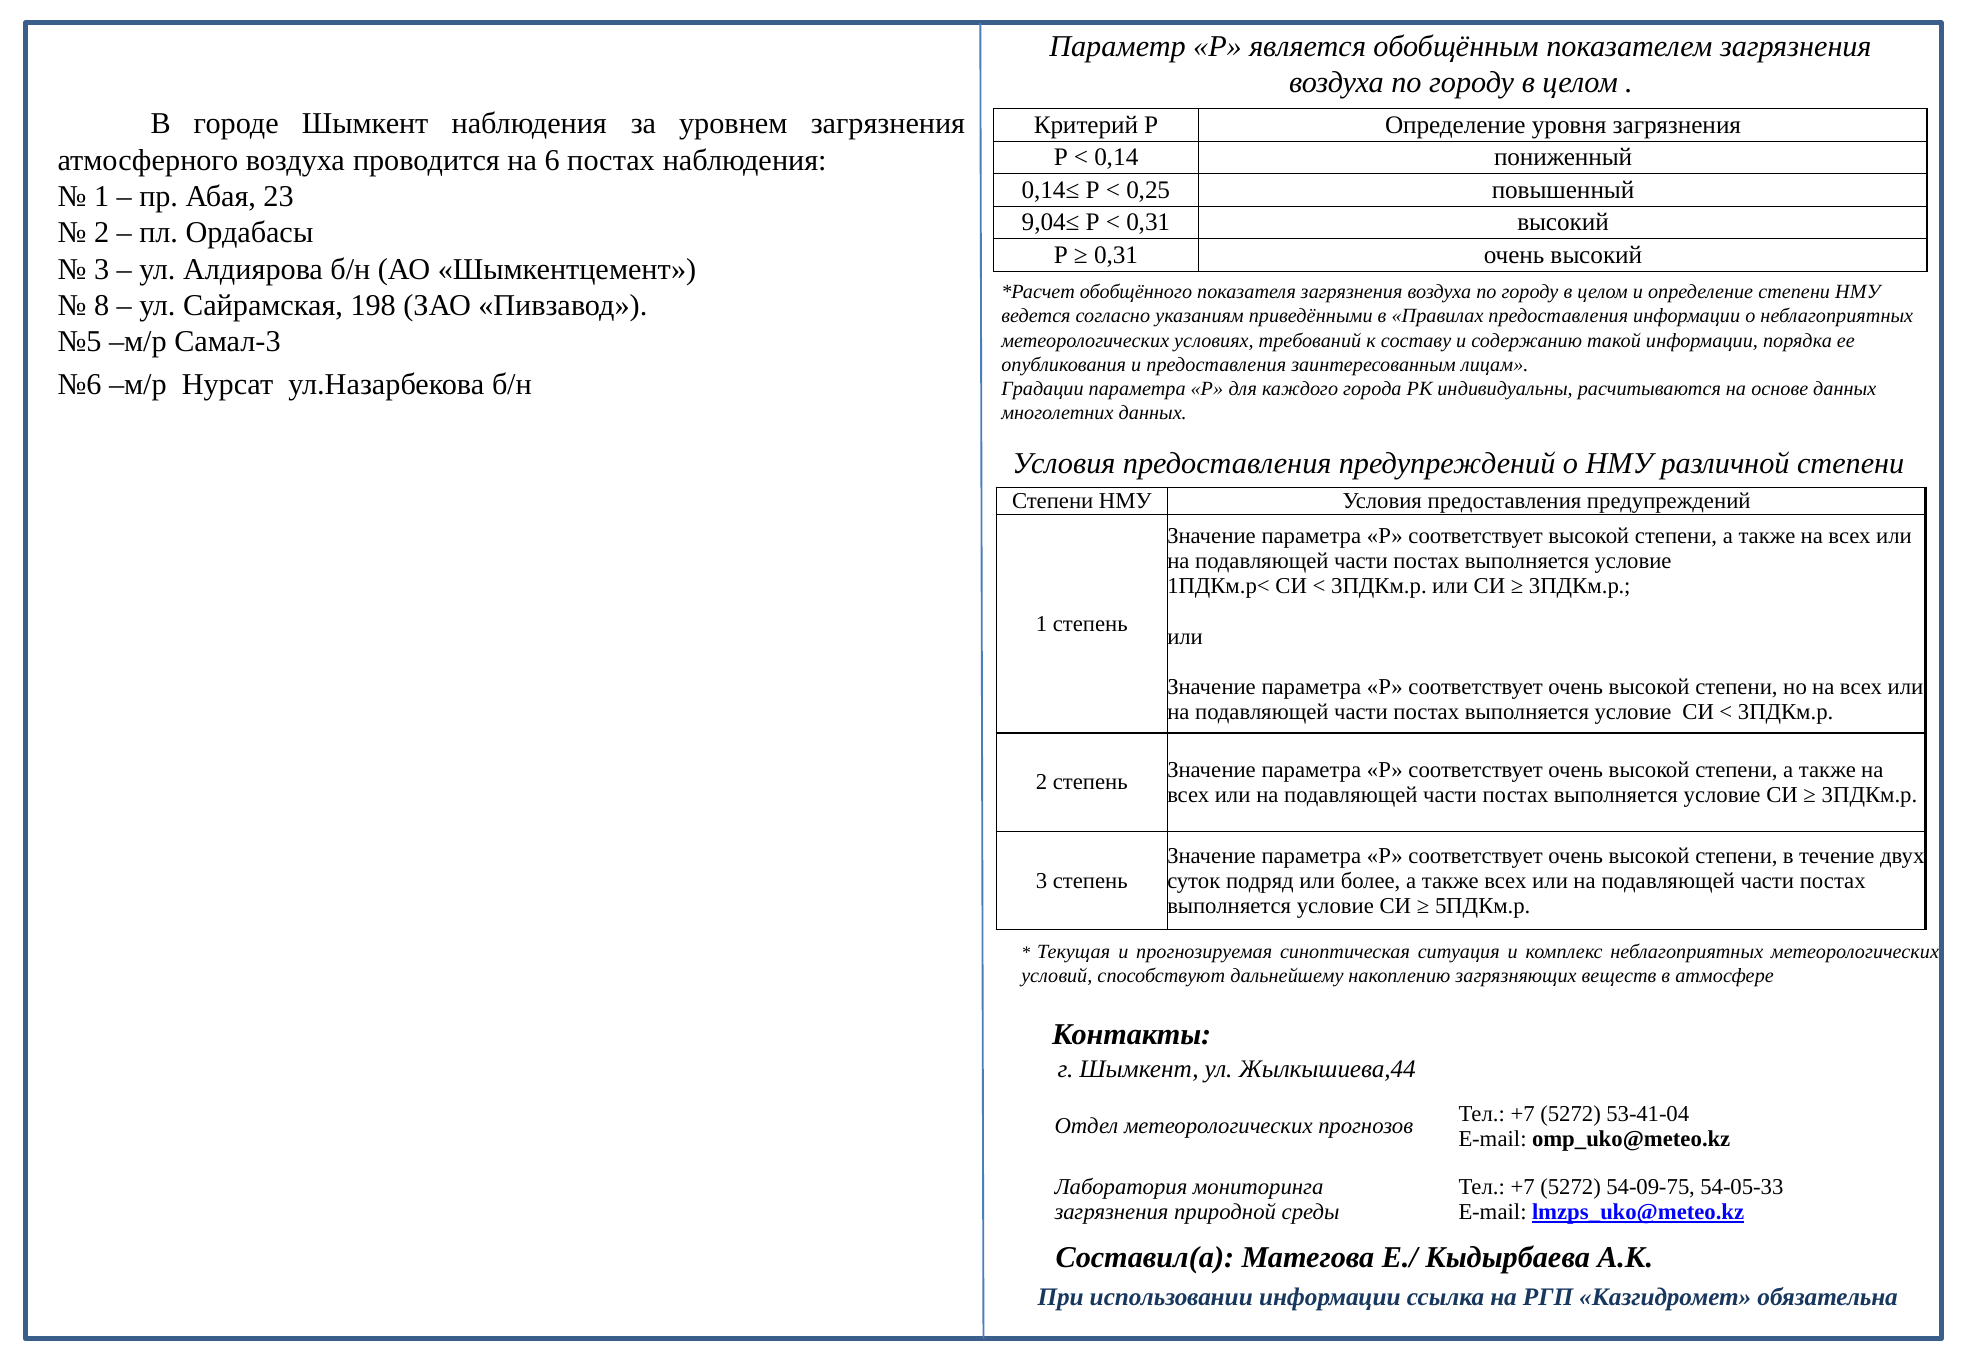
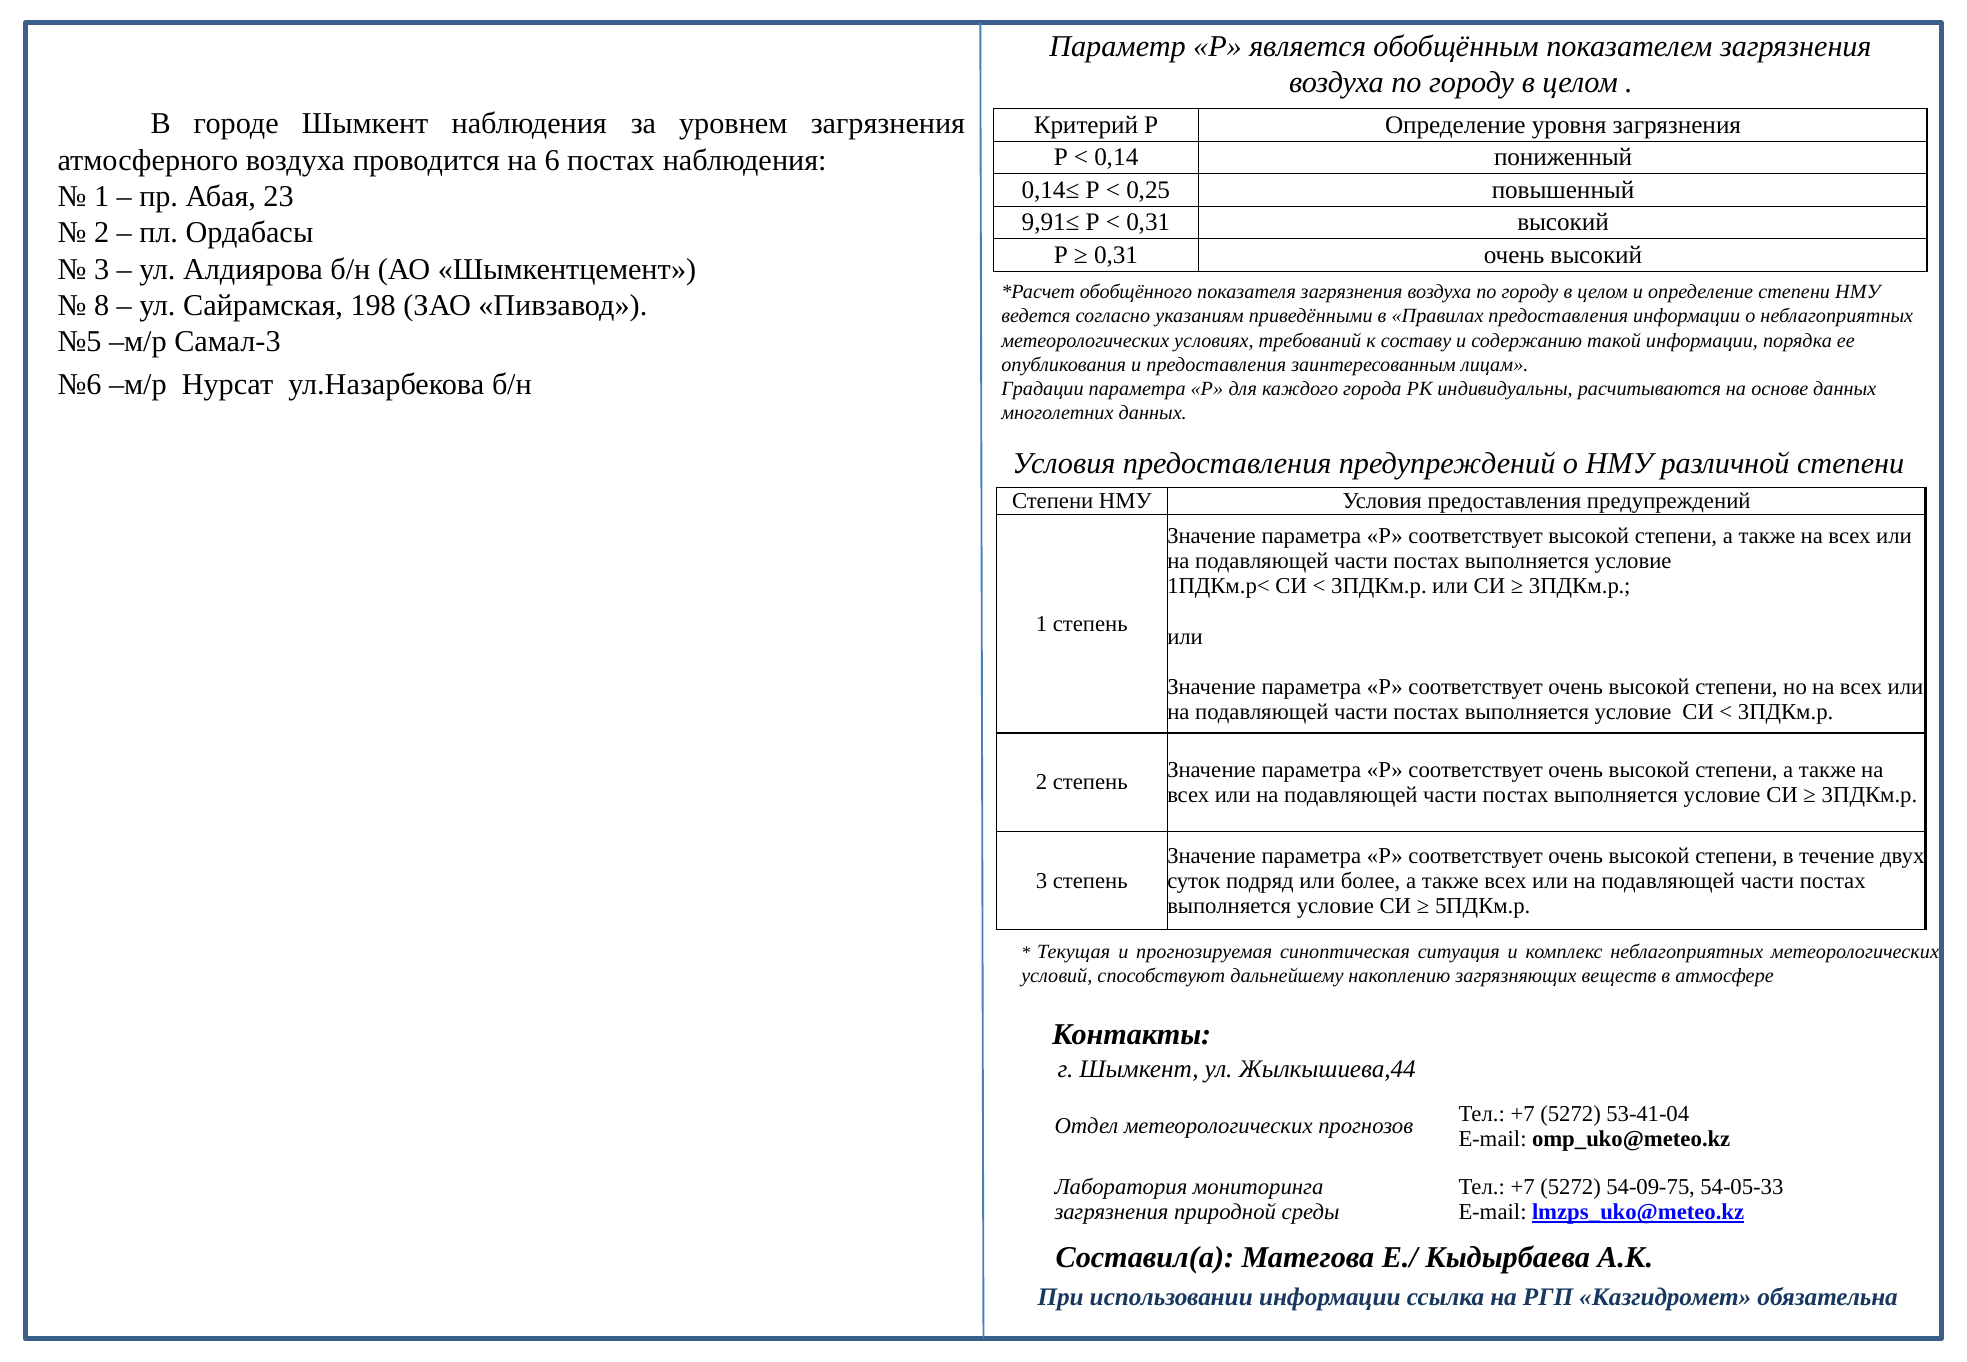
9,04≤: 9,04≤ -> 9,91≤
